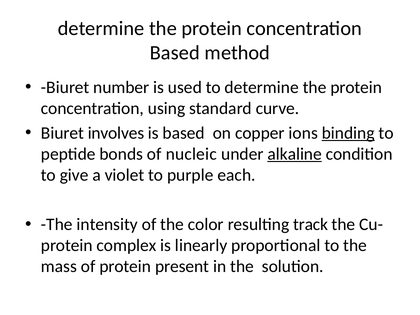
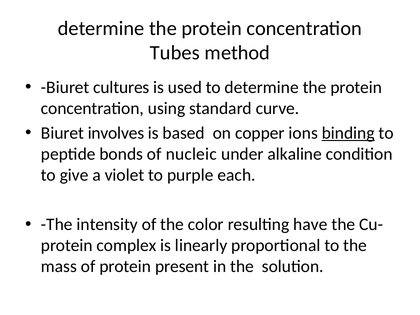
Based at (175, 53): Based -> Tubes
number: number -> cultures
alkaline underline: present -> none
track: track -> have
